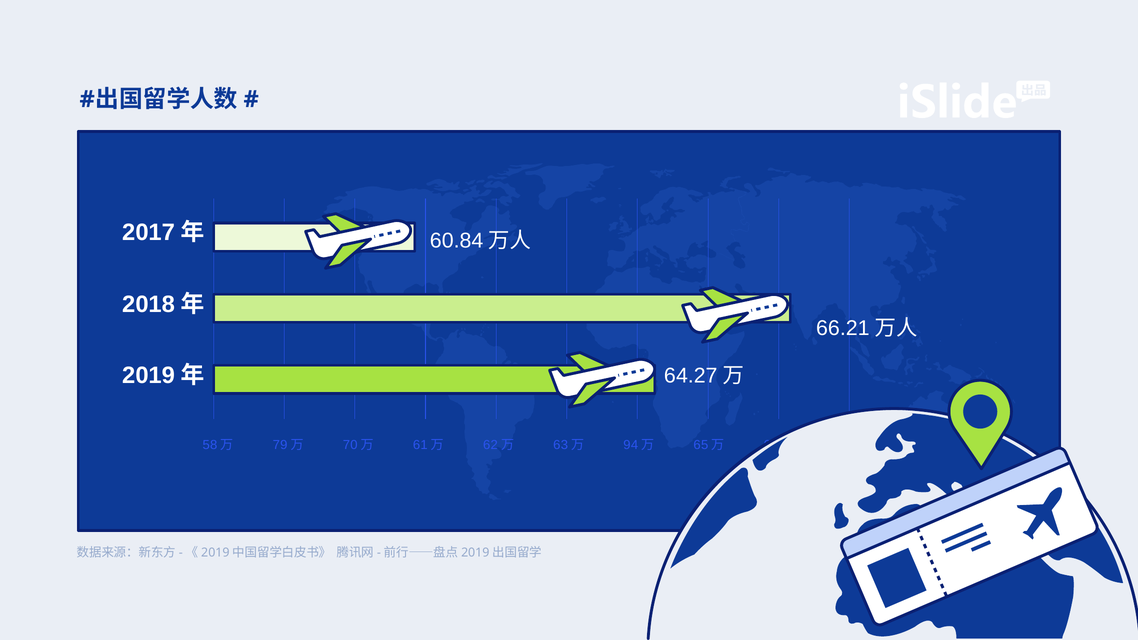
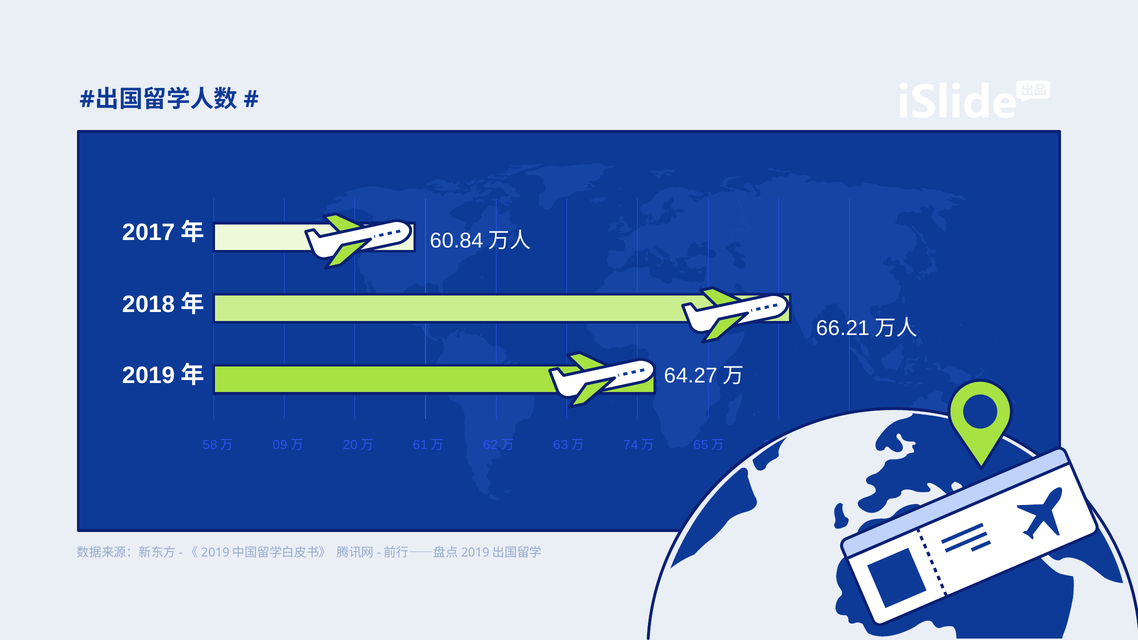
7 at (276, 445): 7 -> 0
7 at (346, 445): 7 -> 2
9: 9 -> 7
